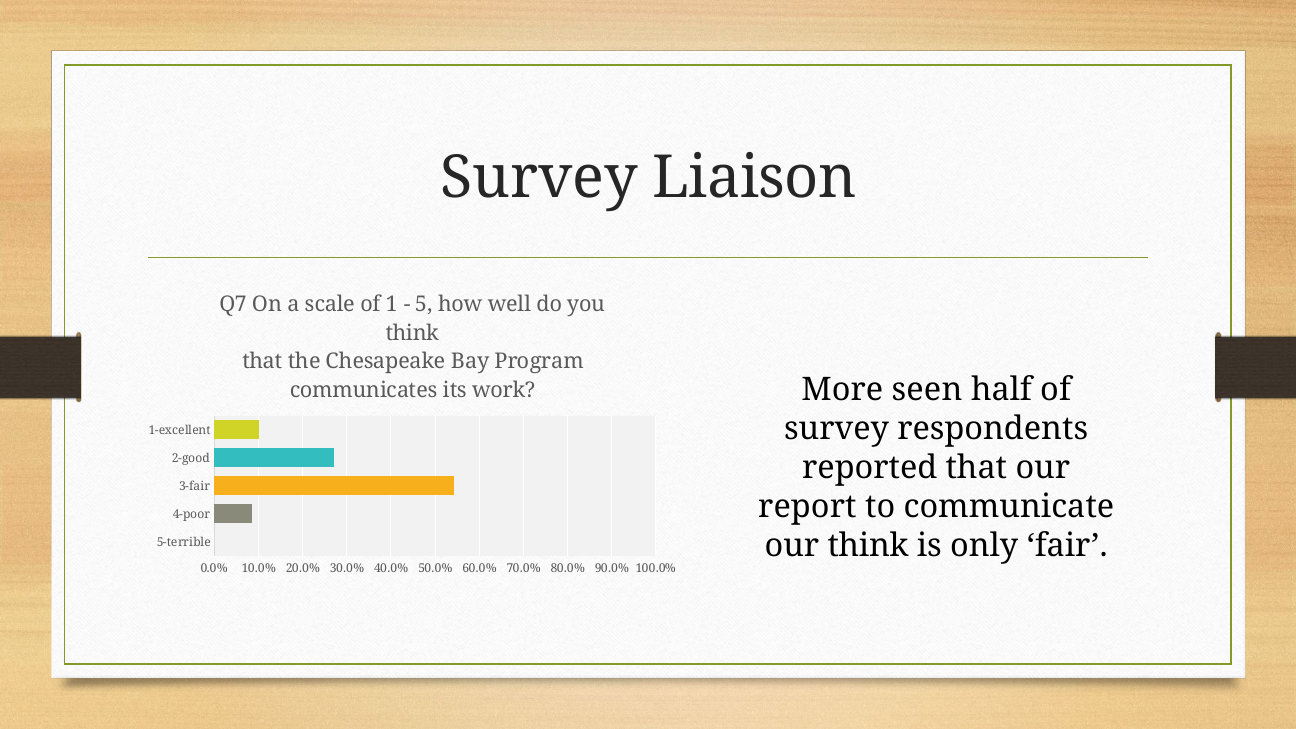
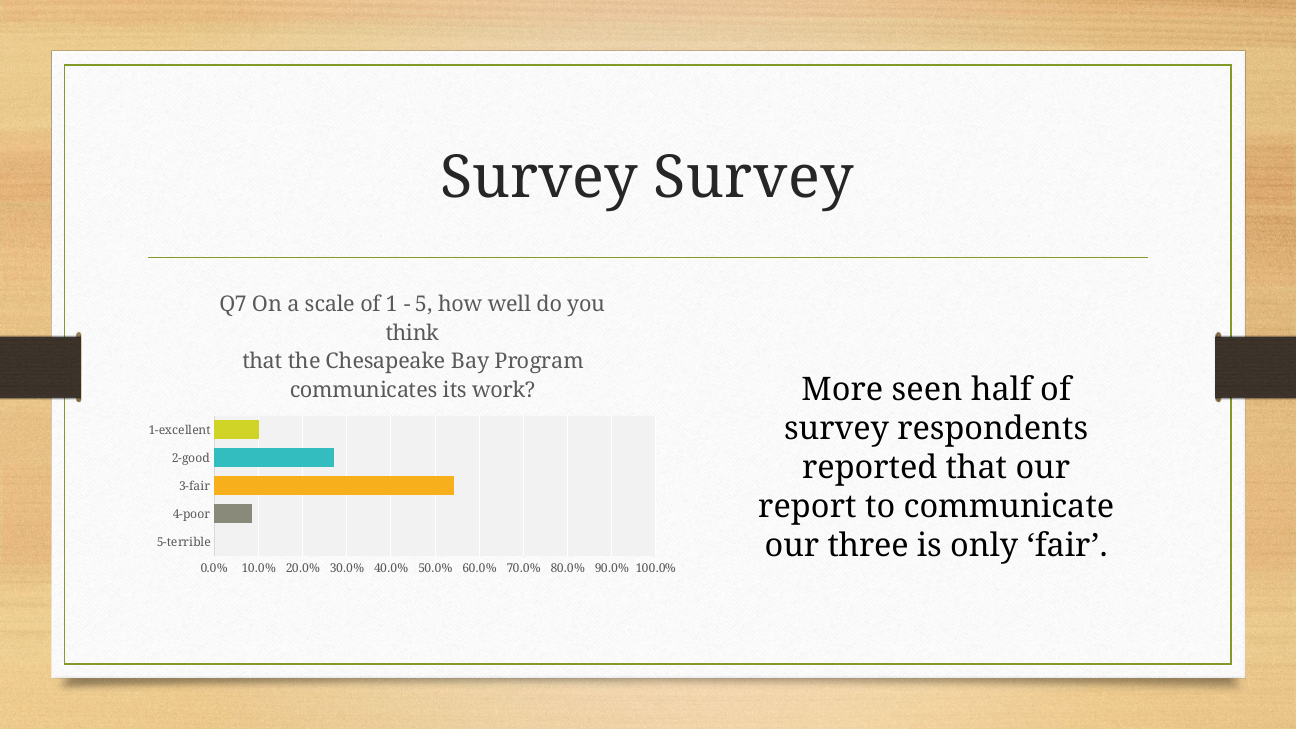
Survey Liaison: Liaison -> Survey
our think: think -> three
